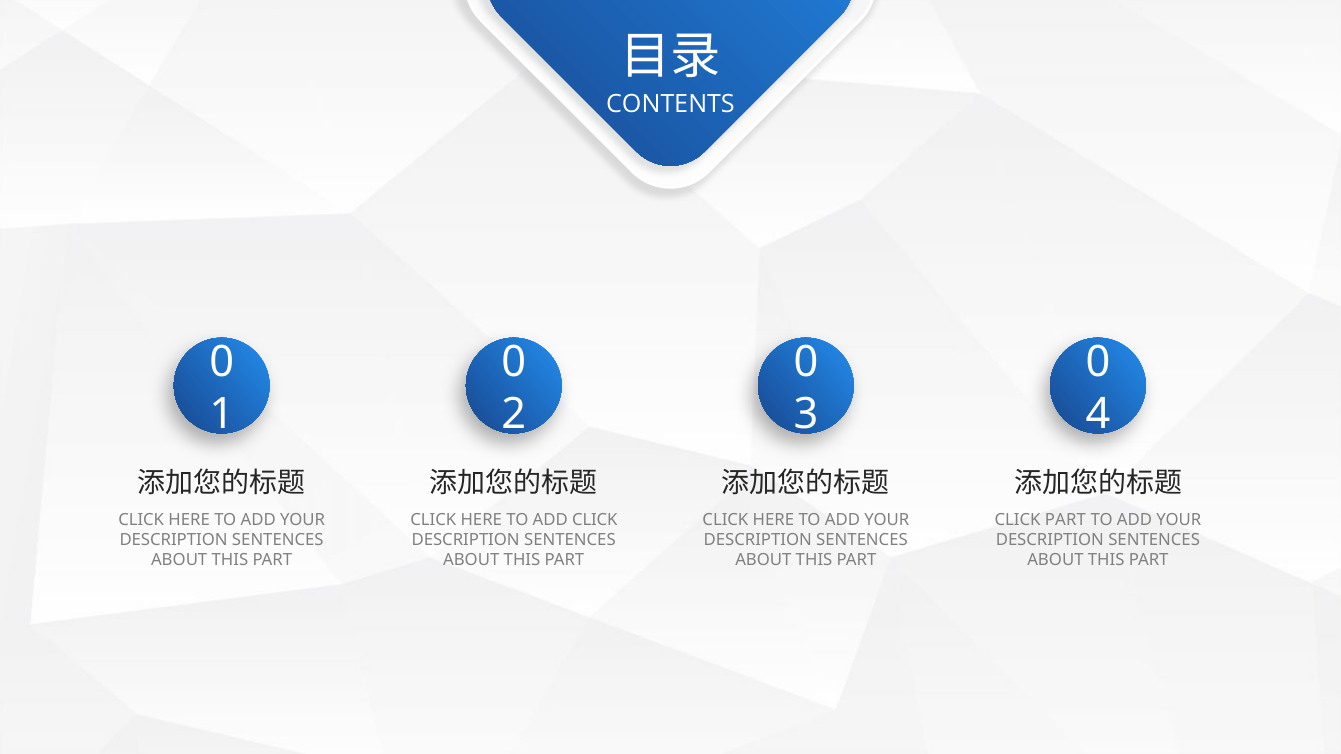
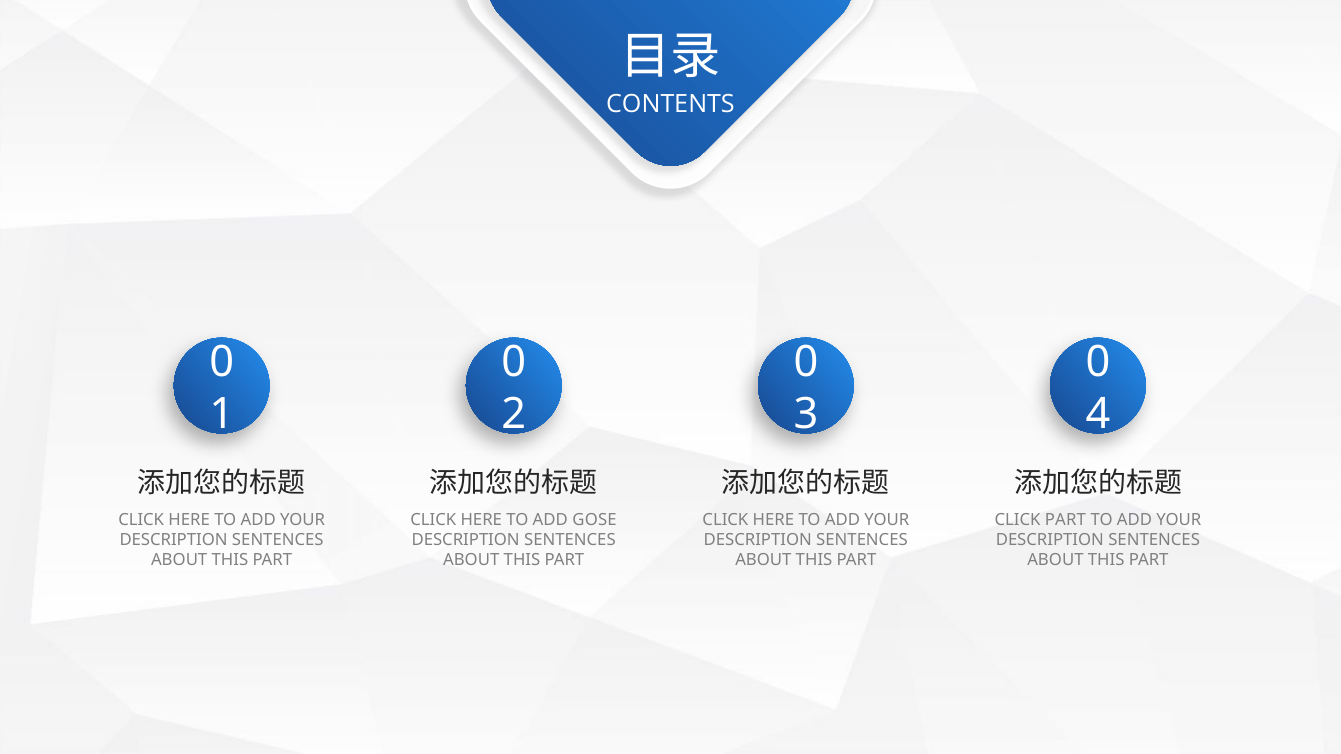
ADD CLICK: CLICK -> GOSE
